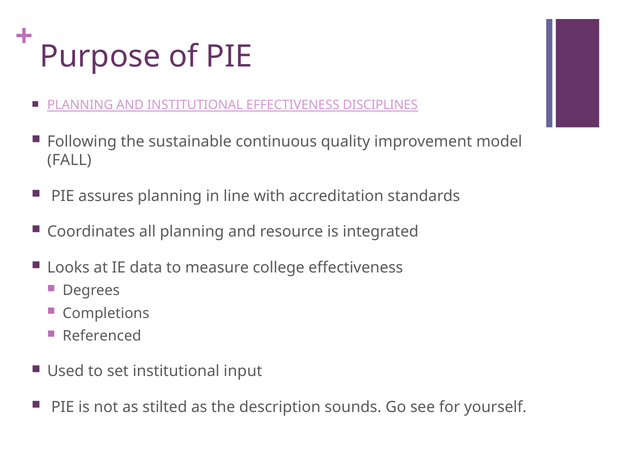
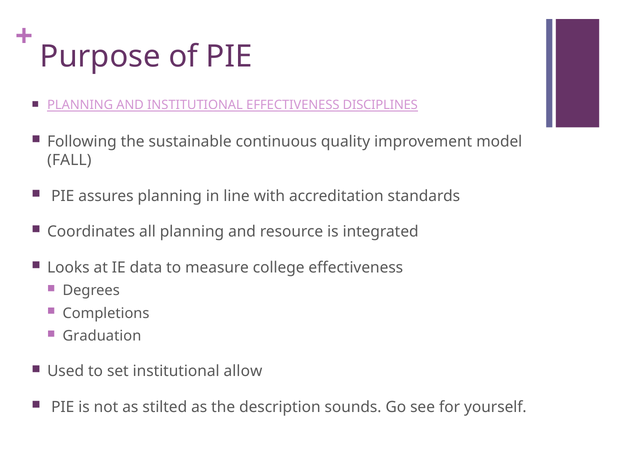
Referenced: Referenced -> Graduation
input: input -> allow
